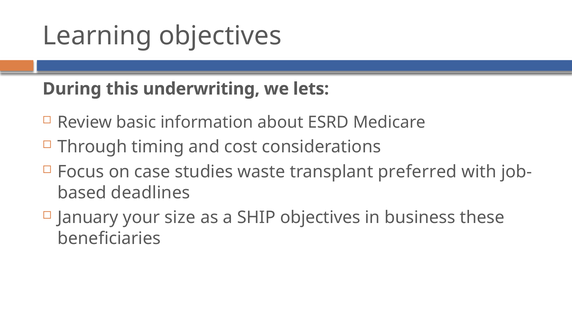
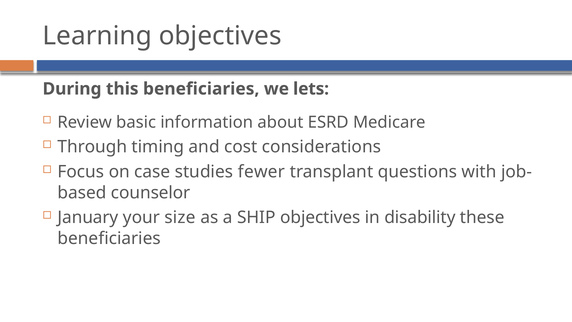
this underwriting: underwriting -> beneficiaries
waste: waste -> fewer
preferred: preferred -> questions
deadlines: deadlines -> counselor
business: business -> disability
